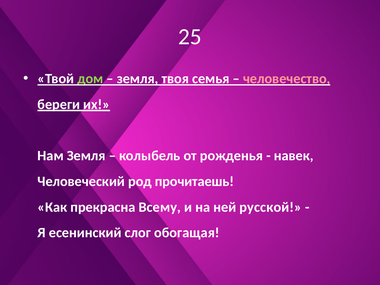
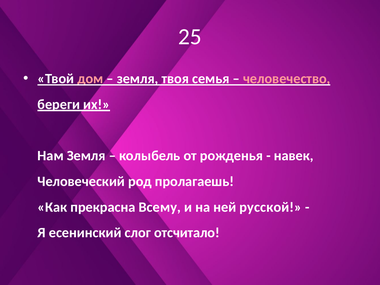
дом colour: light green -> pink
прочитаешь: прочитаешь -> пролагаешь
обогащая: обогащая -> отсчитало
